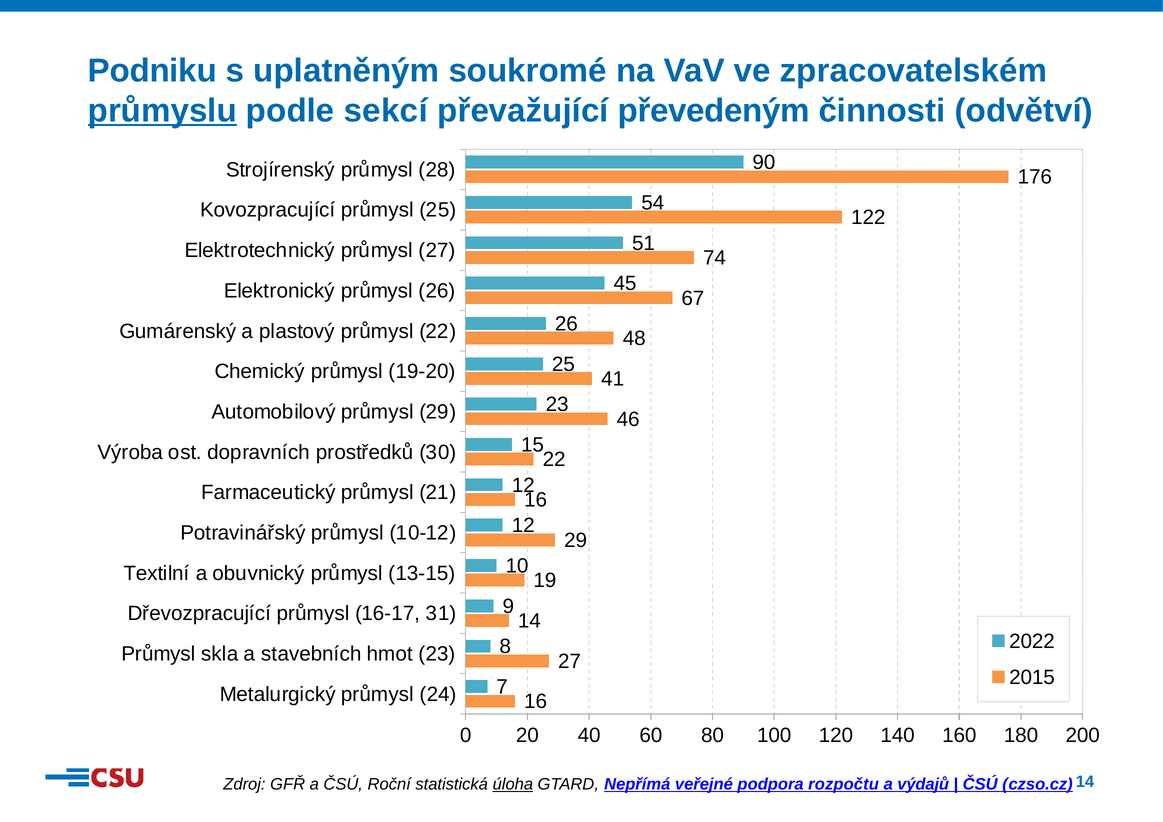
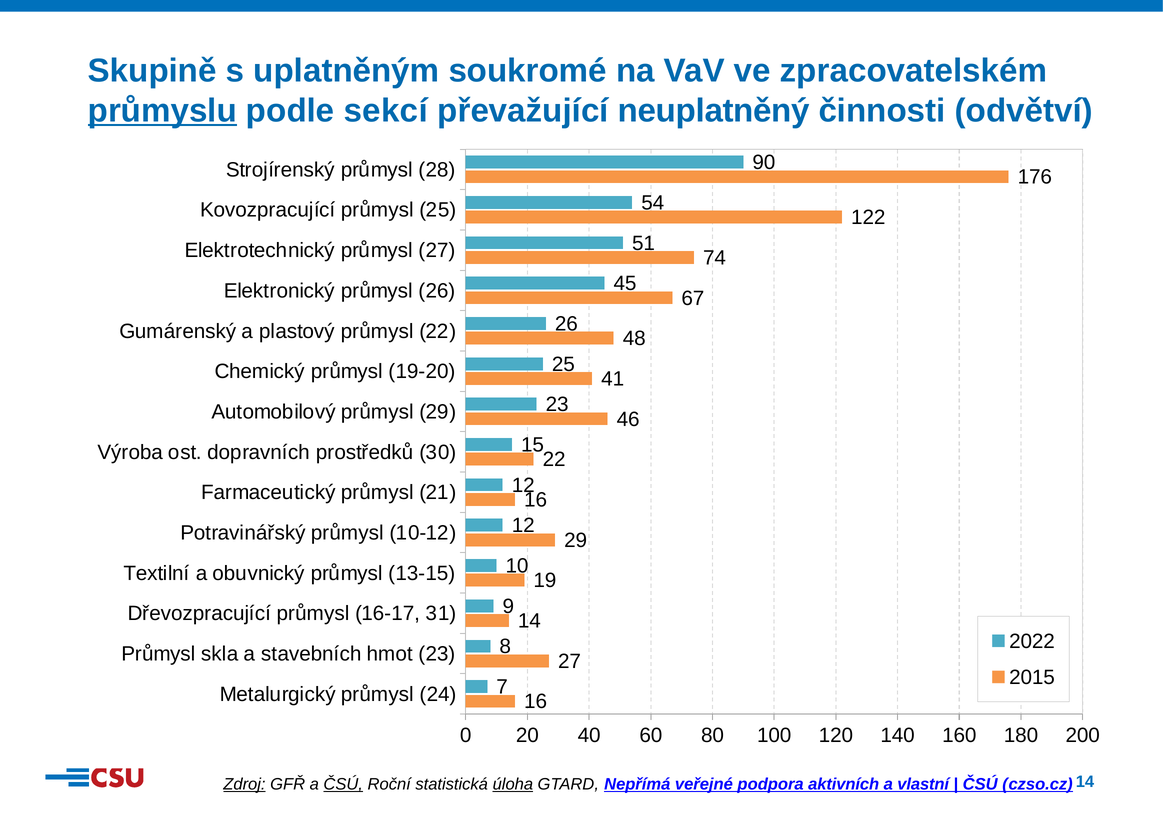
Podniku: Podniku -> Skupině
převedeným: převedeným -> neuplatněný
Zdroj underline: none -> present
ČSÚ at (343, 785) underline: none -> present
rozpočtu: rozpočtu -> aktivních
výdajů: výdajů -> vlastní
